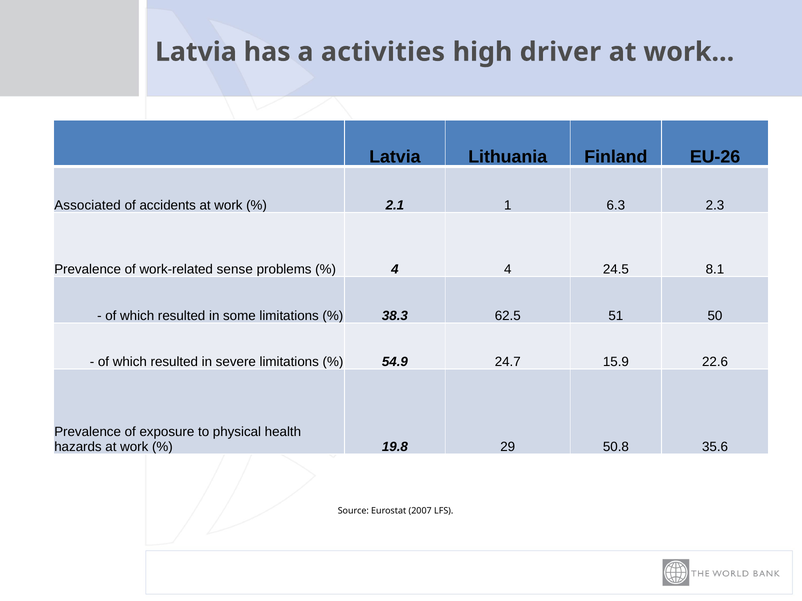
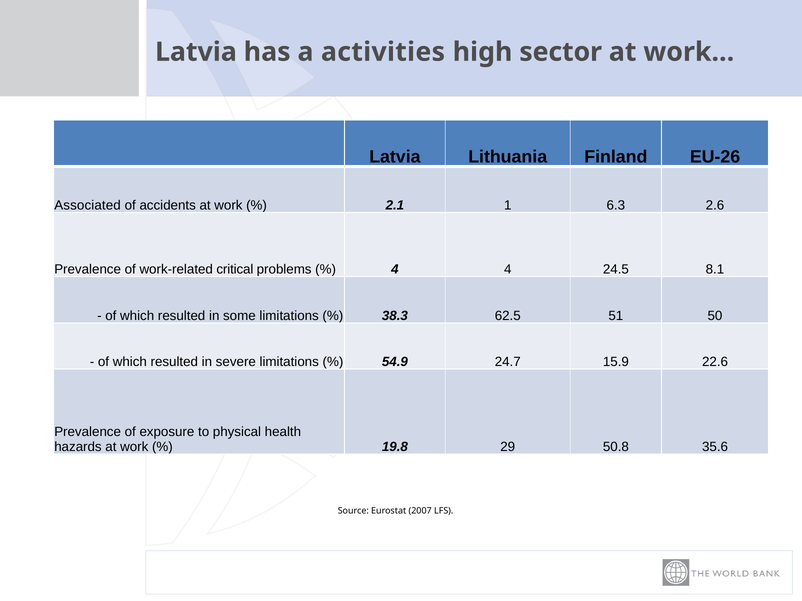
driver: driver -> sector
2.3: 2.3 -> 2.6
sense: sense -> critical
